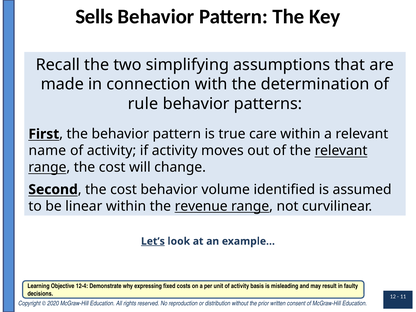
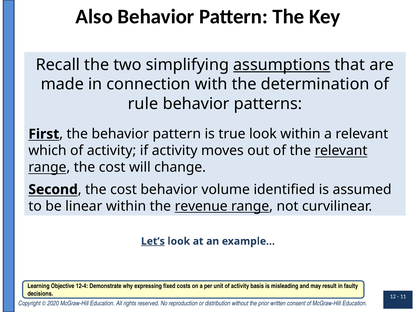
Sells: Sells -> Also
assumptions underline: none -> present
true care: care -> look
name: name -> which
